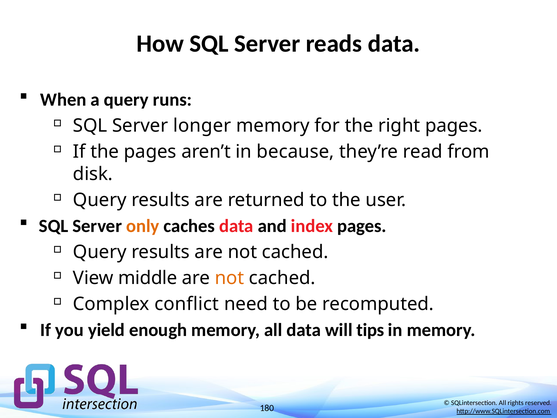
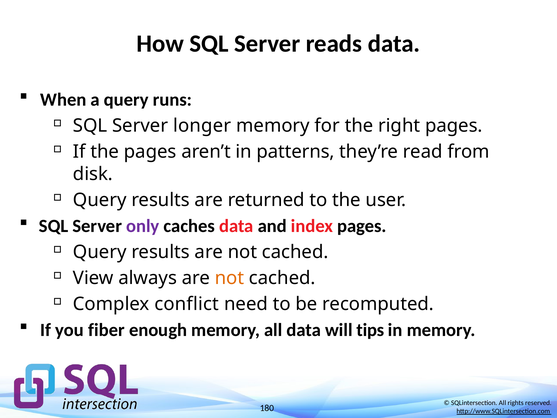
because: because -> patterns
only colour: orange -> purple
middle: middle -> always
yield: yield -> fiber
